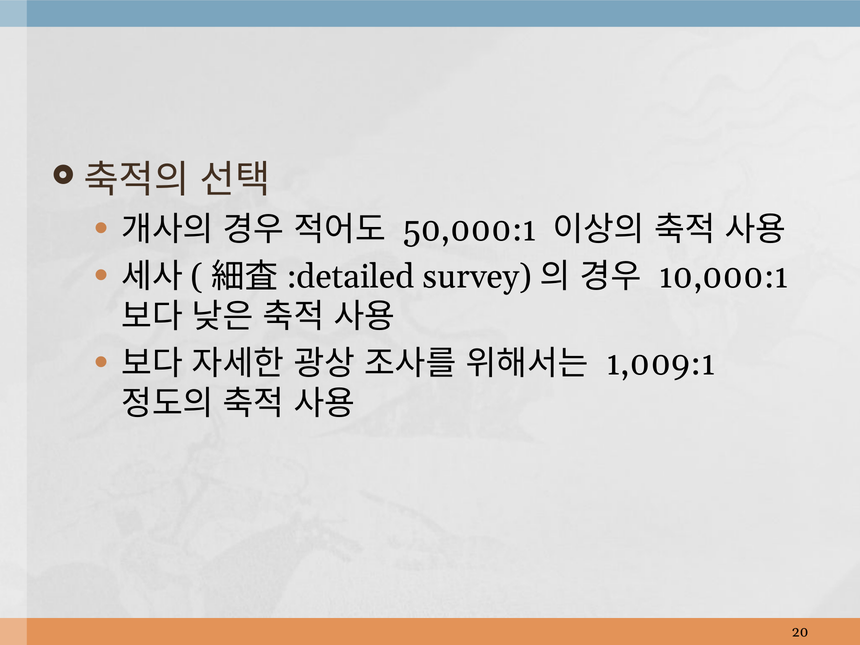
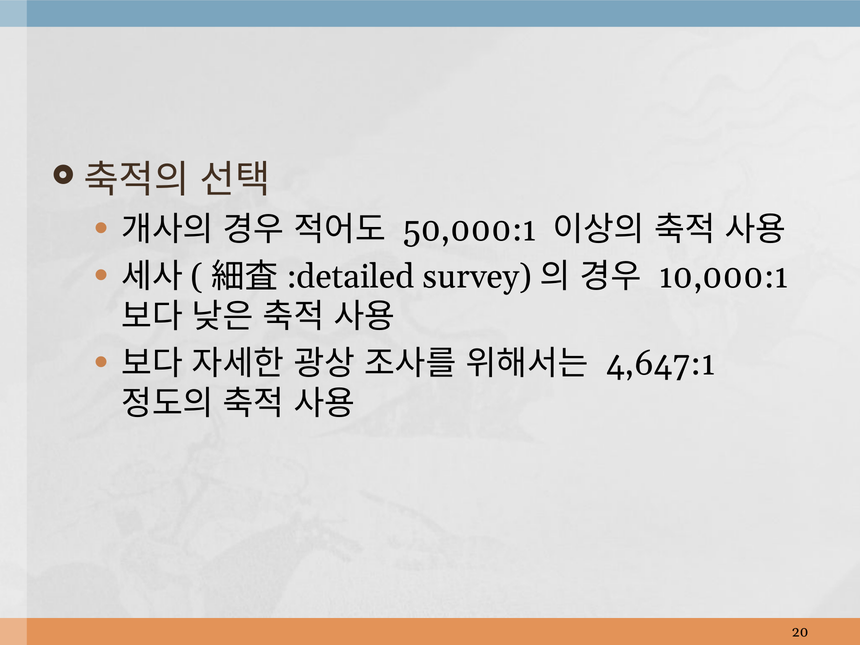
1,009:1: 1,009:1 -> 4,647:1
